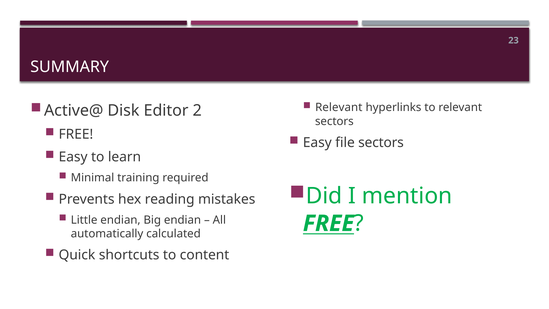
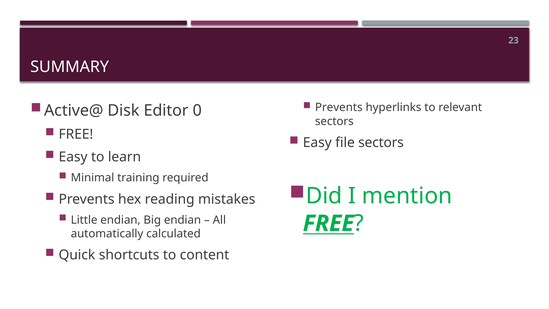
Relevant at (339, 107): Relevant -> Prevents
2: 2 -> 0
